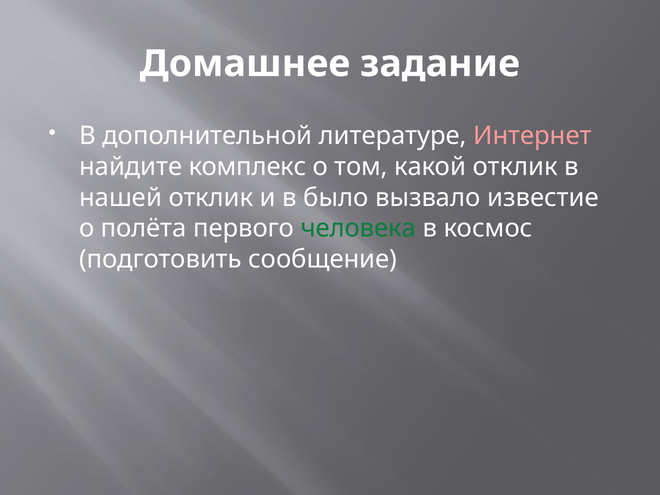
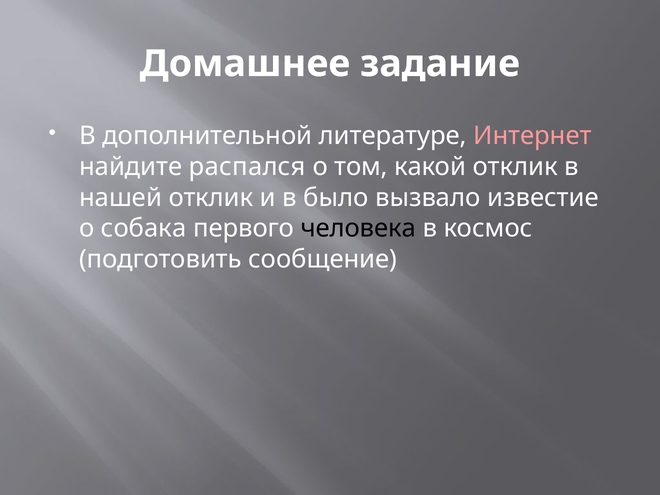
комплекс: комплекс -> распался
полёта: полёта -> собака
человека colour: green -> black
